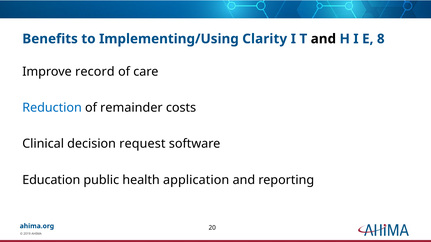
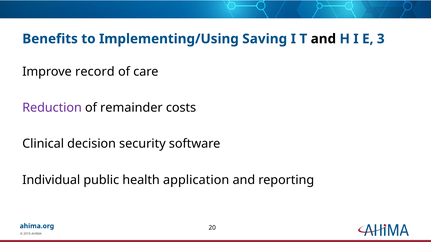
Clarity: Clarity -> Saving
8: 8 -> 3
Reduction colour: blue -> purple
request: request -> security
Education: Education -> Individual
